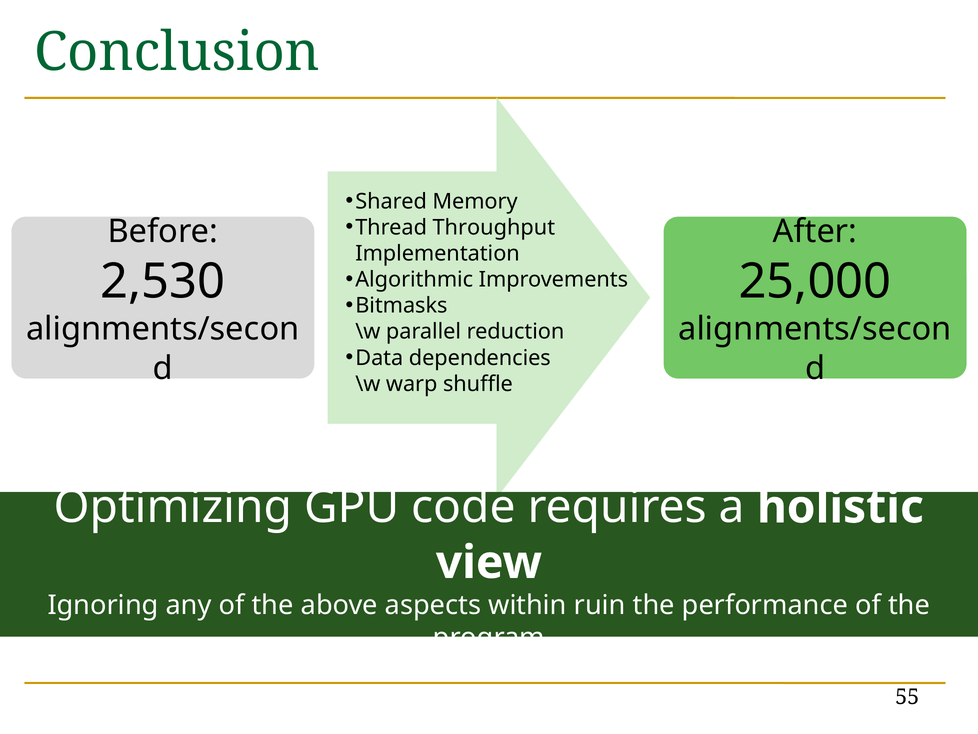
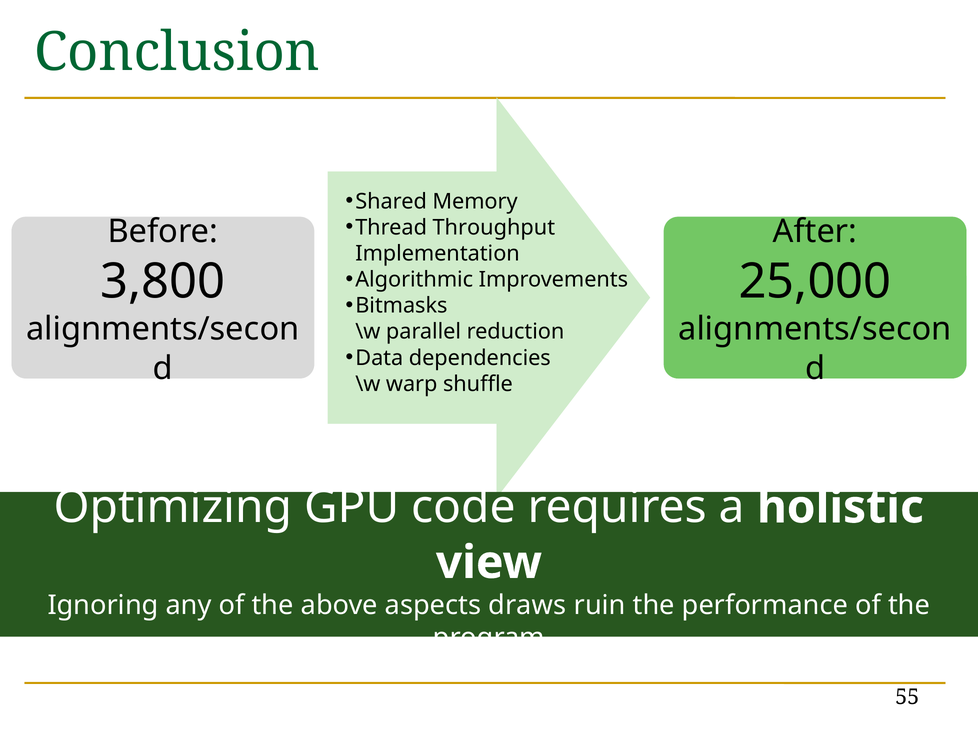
2,530: 2,530 -> 3,800
within: within -> draws
